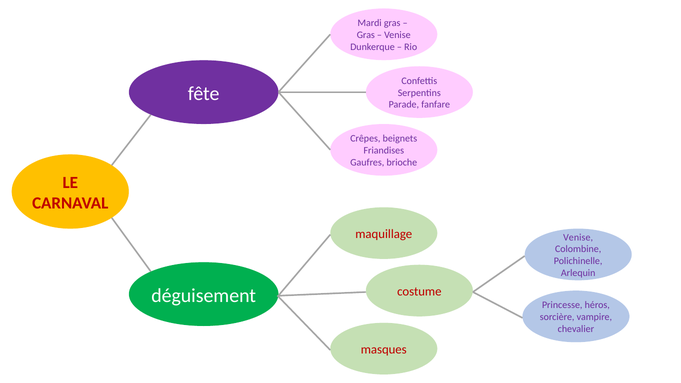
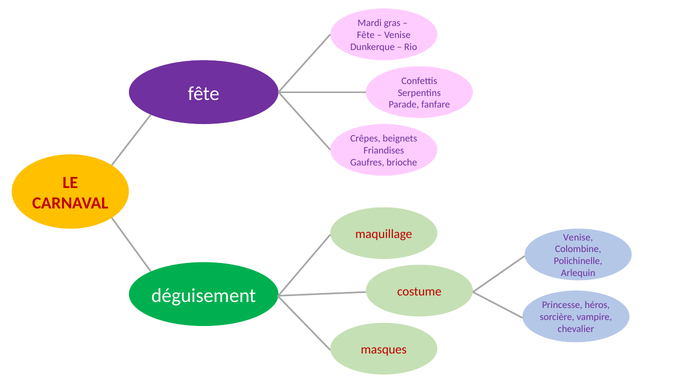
Gras at (366, 35): Gras -> Fête
